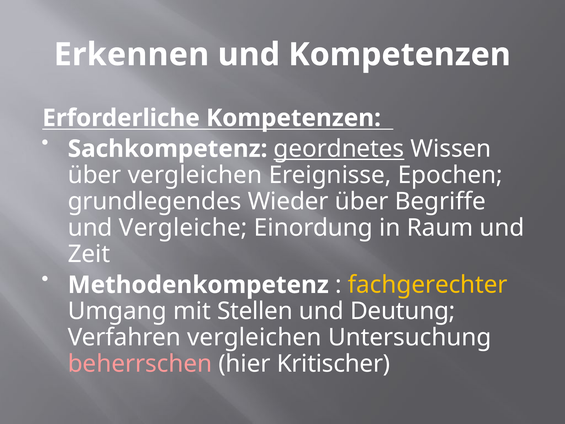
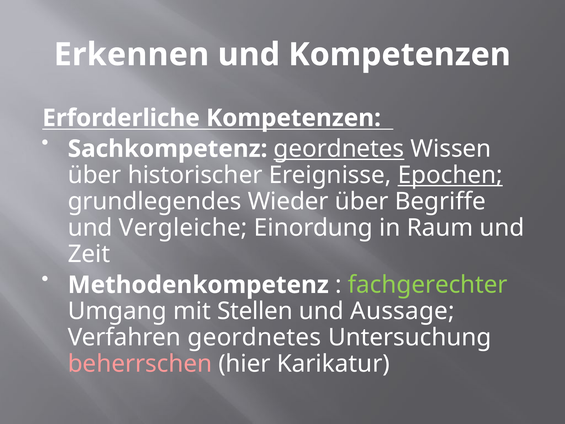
über vergleichen: vergleichen -> historischer
Epochen underline: none -> present
fachgerechter colour: yellow -> light green
Deutung: Deutung -> Aussage
Verfahren vergleichen: vergleichen -> geordnetes
Kritischer: Kritischer -> Karikatur
